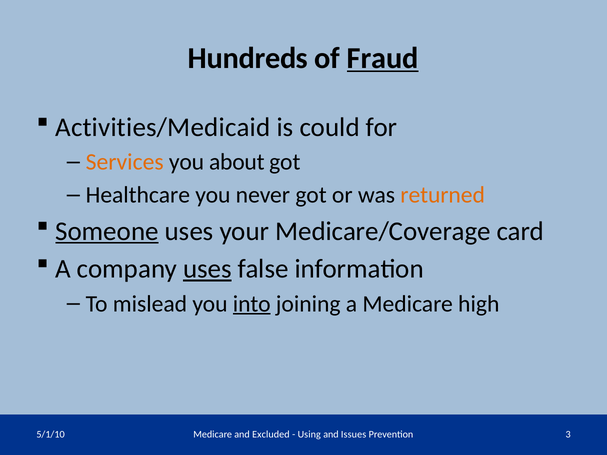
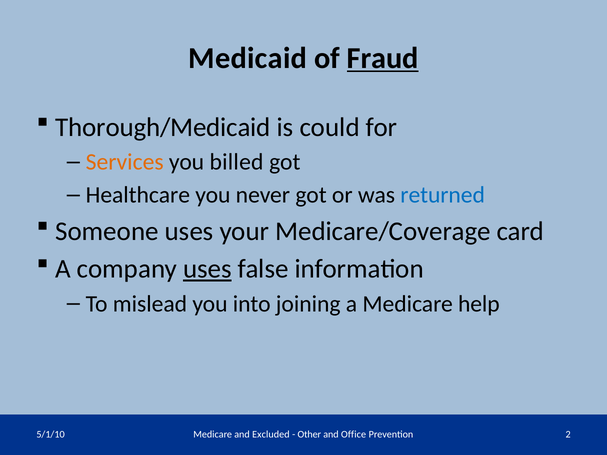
Hundreds: Hundreds -> Medicaid
Activities/Medicaid: Activities/Medicaid -> Thorough/Medicaid
about: about -> billed
returned colour: orange -> blue
Someone underline: present -> none
into underline: present -> none
high: high -> help
Using: Using -> Other
Issues: Issues -> Office
3: 3 -> 2
